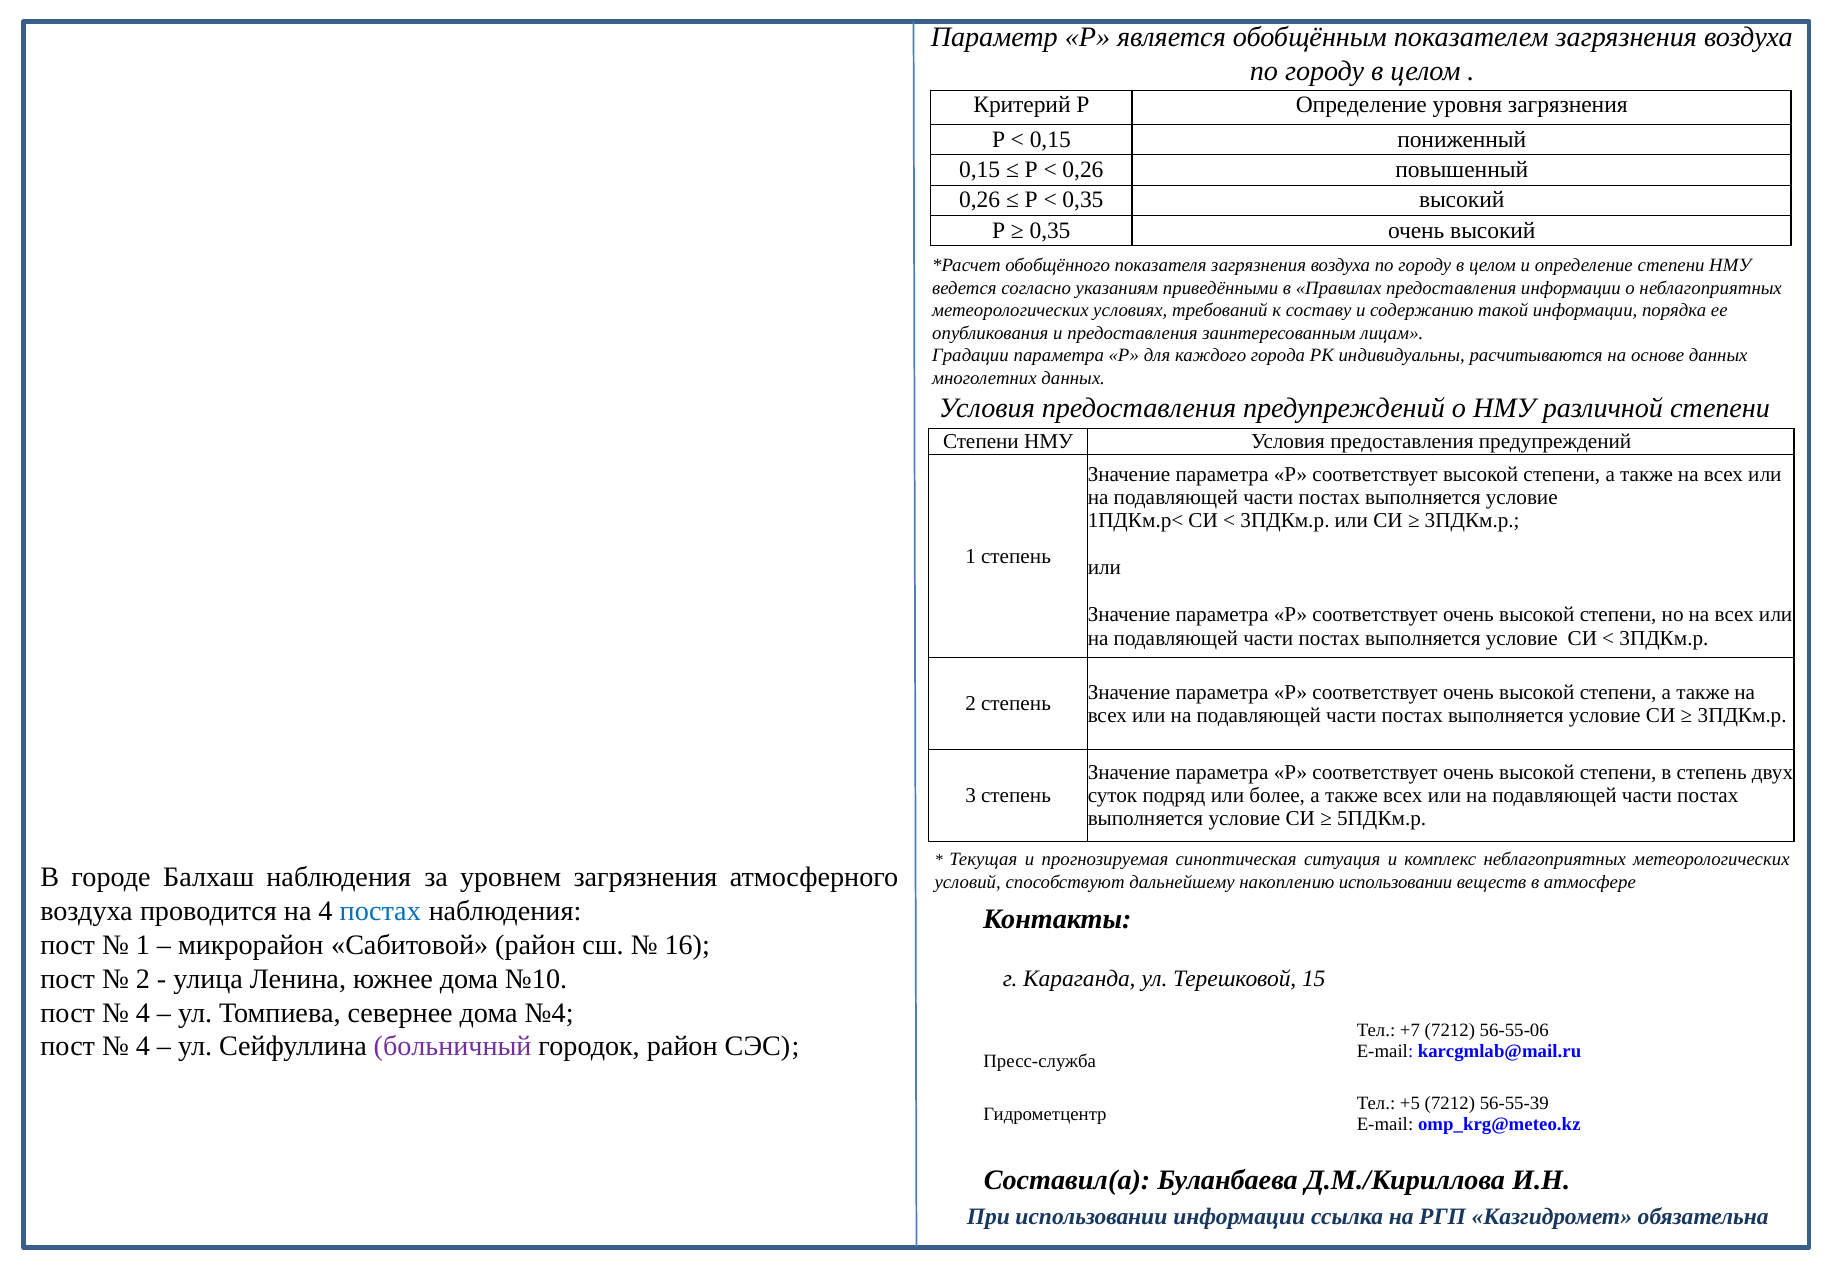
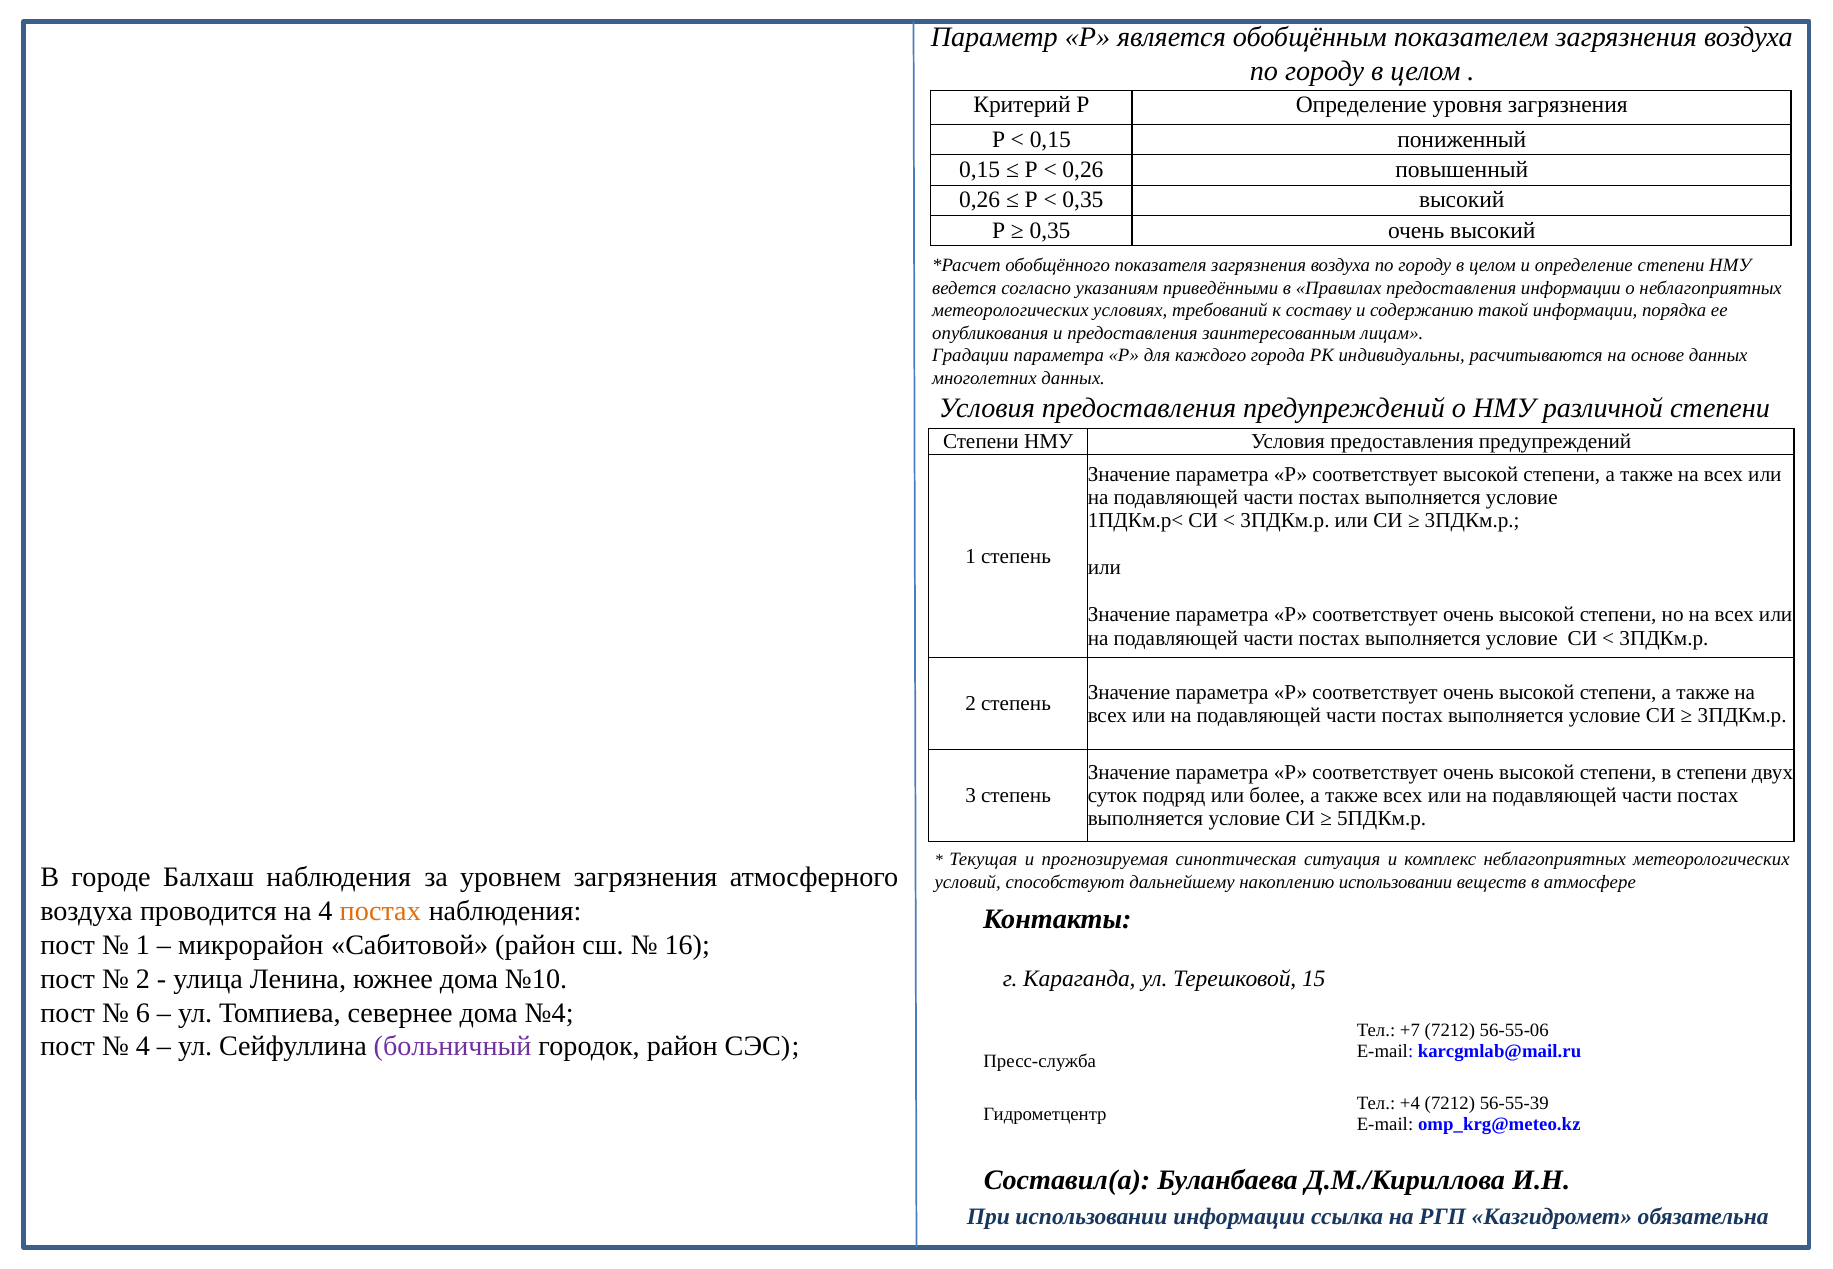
в степень: степень -> степени
постах at (380, 911) colour: blue -> orange
4 at (143, 1013): 4 -> 6
+5: +5 -> +4
